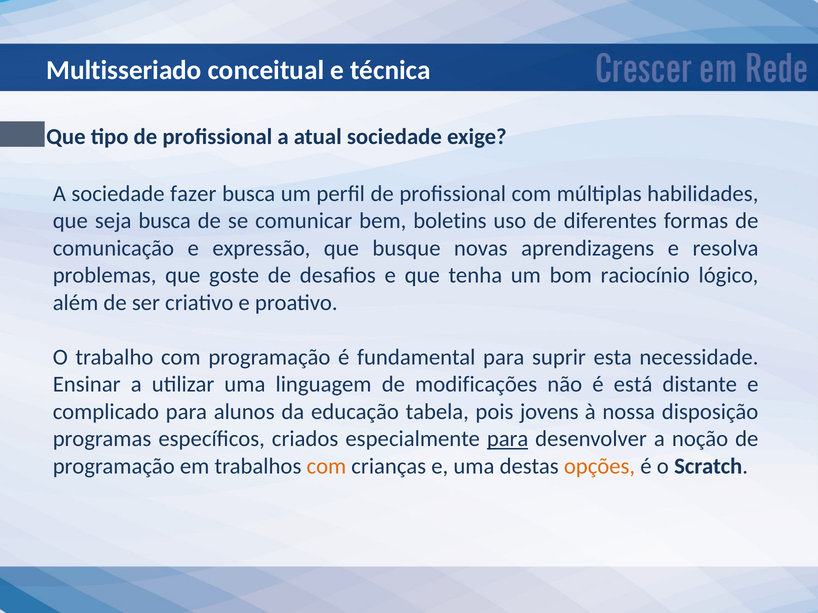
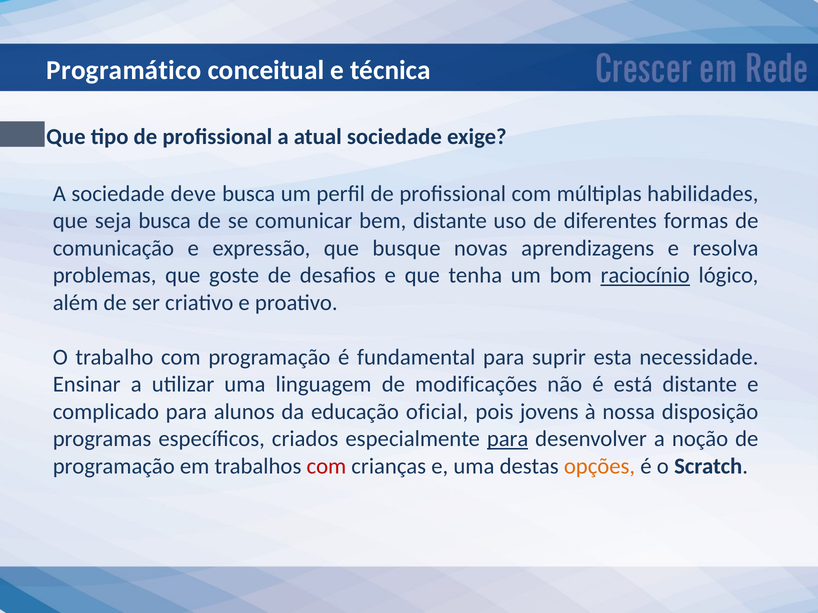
Multisseriado: Multisseriado -> Programático
fazer: fazer -> deve
bem boletins: boletins -> distante
raciocínio underline: none -> present
tabela: tabela -> oficial
com at (326, 467) colour: orange -> red
